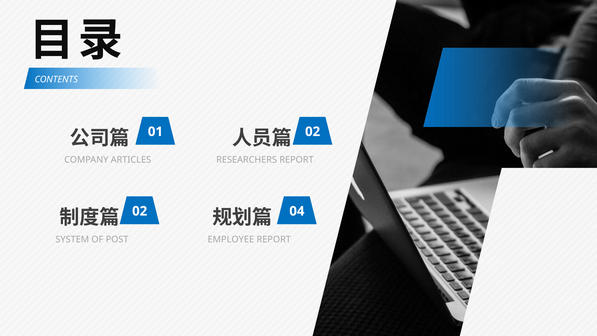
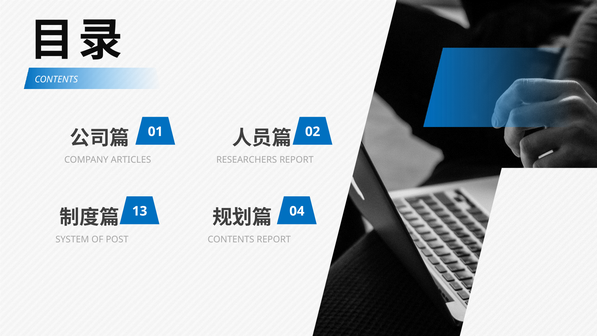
02 at (140, 211): 02 -> 13
EMPLOYEE at (231, 239): EMPLOYEE -> CONTENTS
